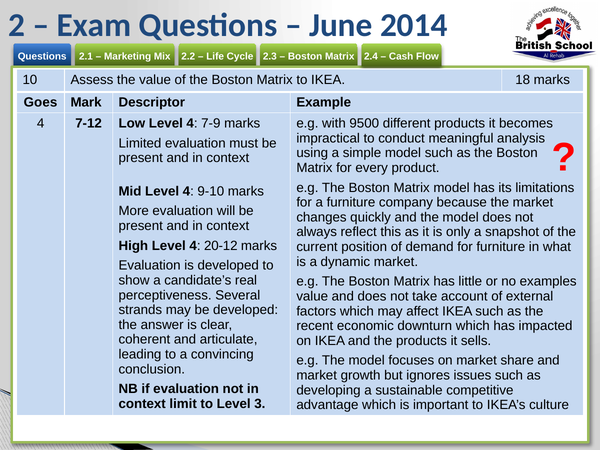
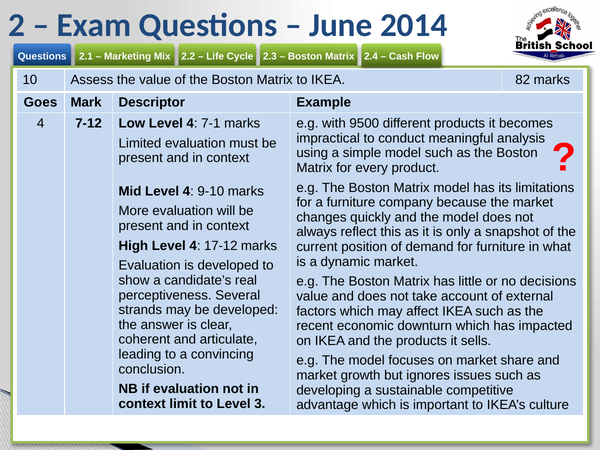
18: 18 -> 82
7-9: 7-9 -> 7-1
20-12: 20-12 -> 17-12
examples: examples -> decisions
